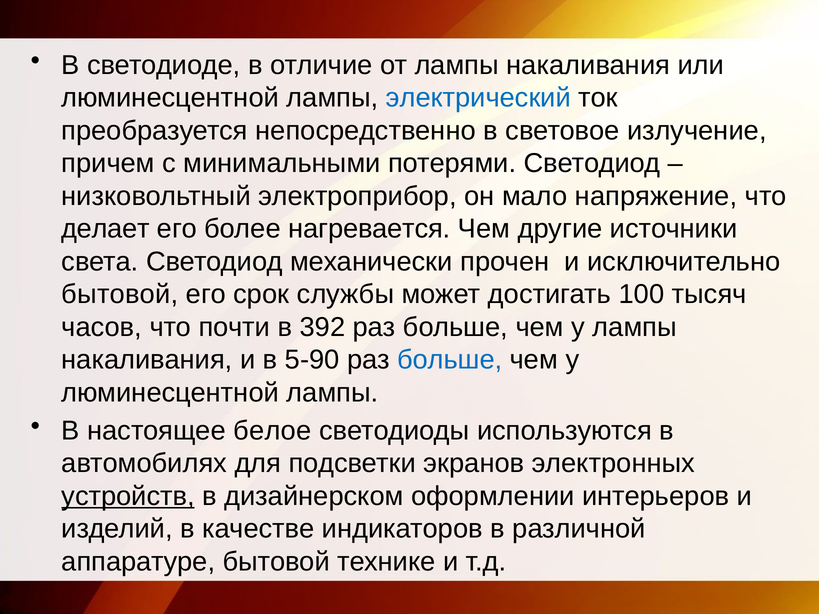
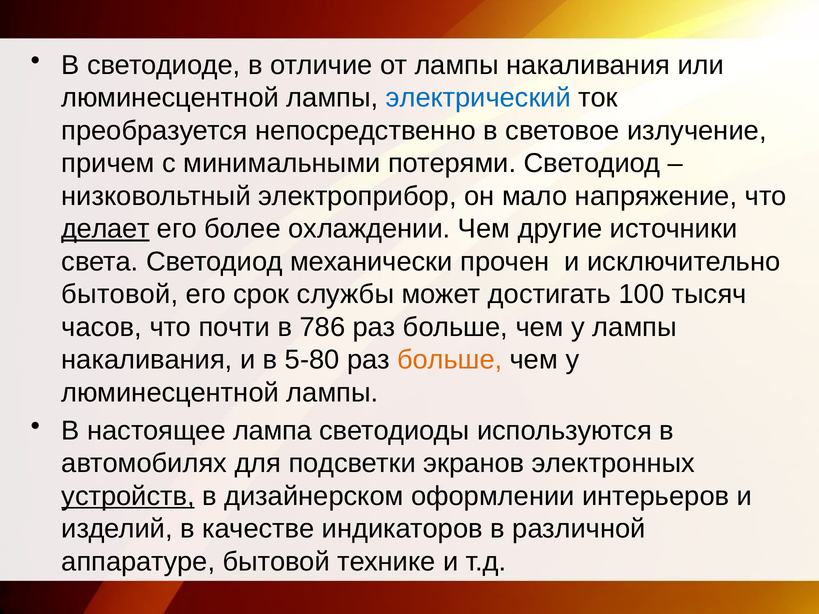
делает underline: none -> present
нагревается: нагревается -> охлаждении
392: 392 -> 786
5-90: 5-90 -> 5-80
больше at (450, 360) colour: blue -> orange
белое: белое -> лампа
